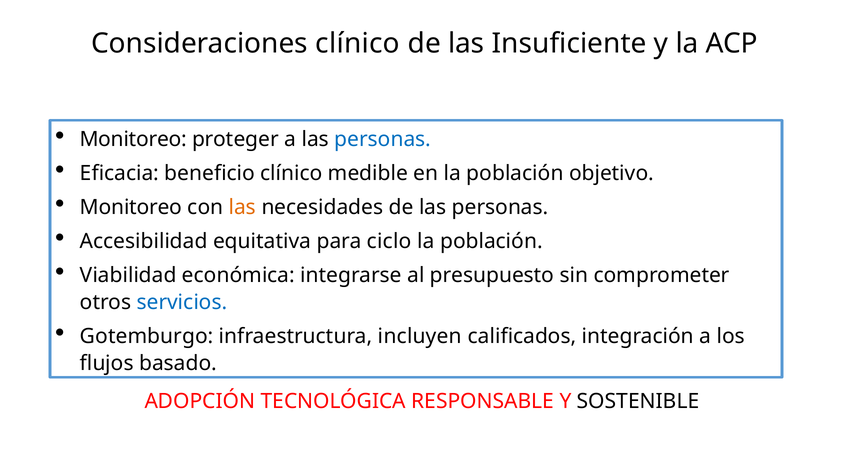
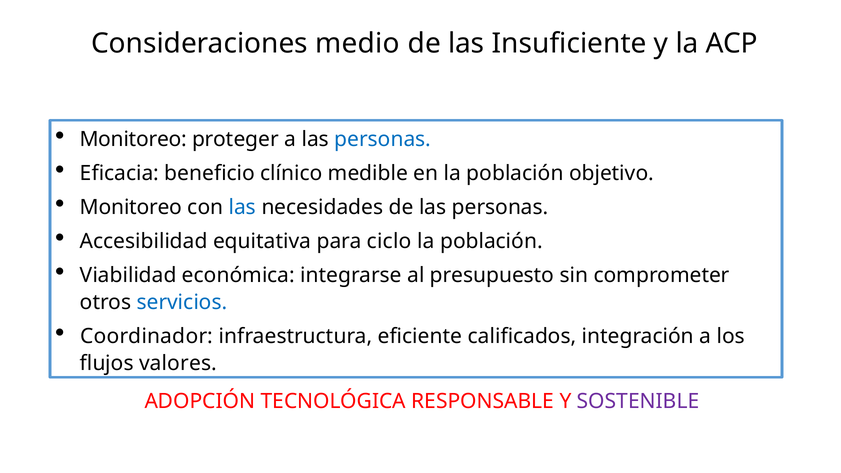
Consideraciones clínico: clínico -> medio
las at (242, 207) colour: orange -> blue
Gotemburgo: Gotemburgo -> Coordinador
incluyen: incluyen -> eficiente
basado: basado -> valores
SOSTENIBLE colour: black -> purple
